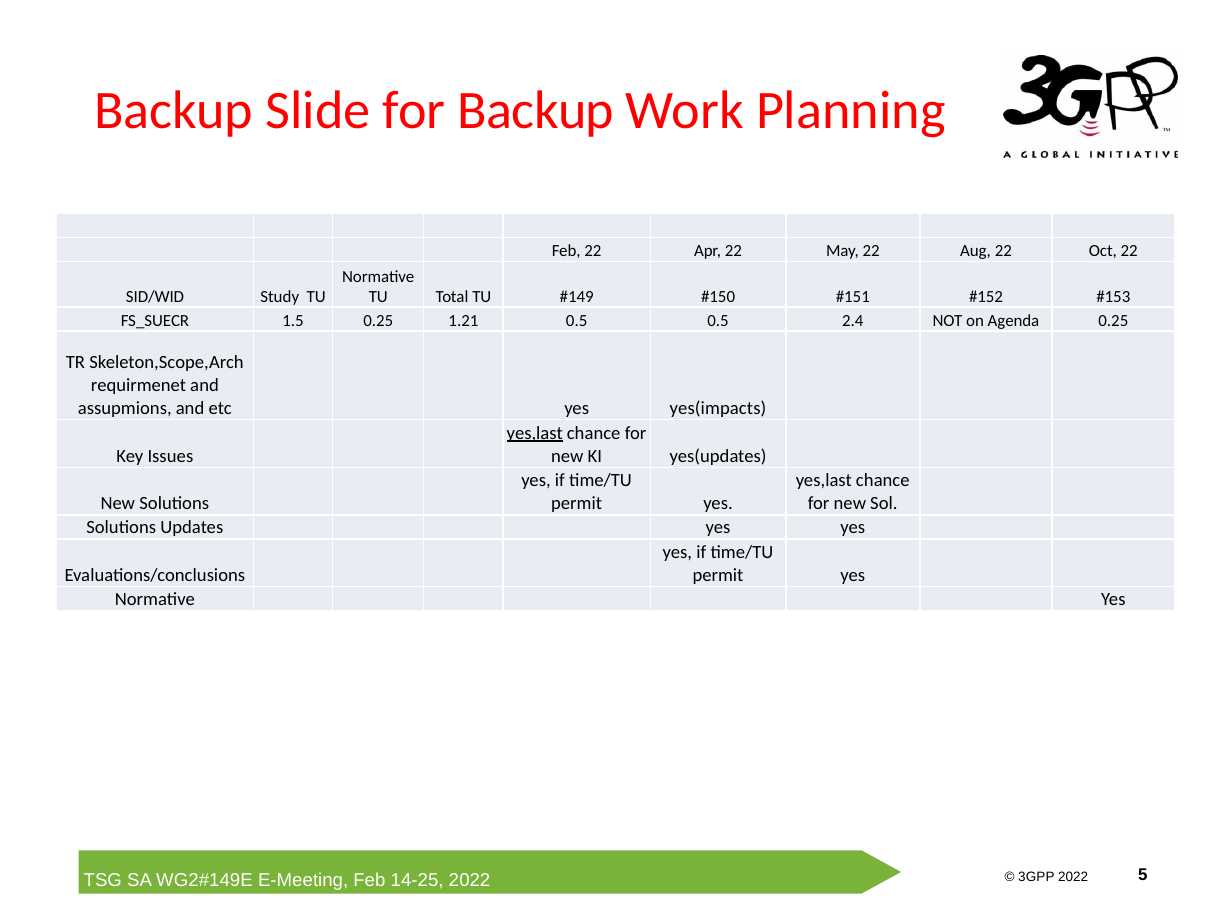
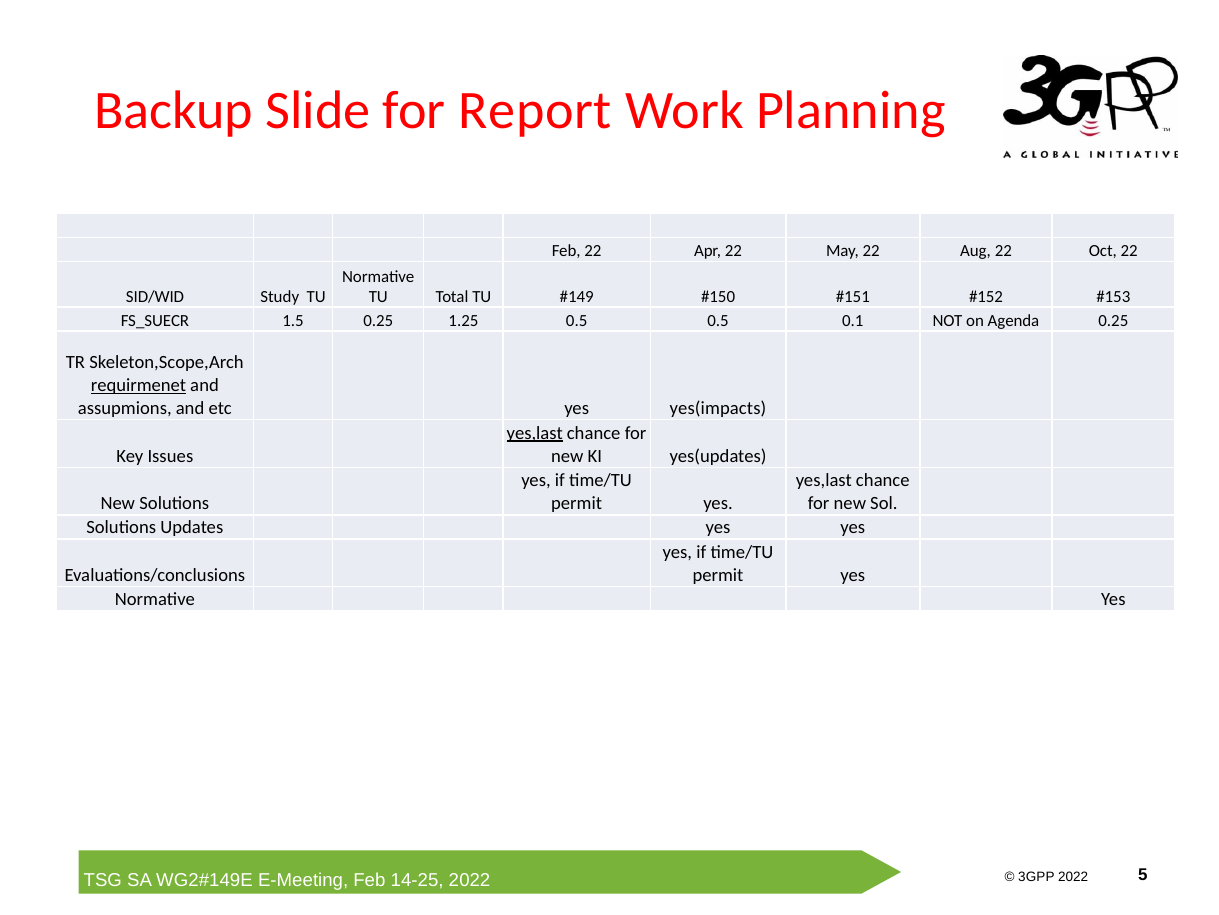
for Backup: Backup -> Report
1.21: 1.21 -> 1.25
2.4: 2.4 -> 0.1
requirmenet underline: none -> present
